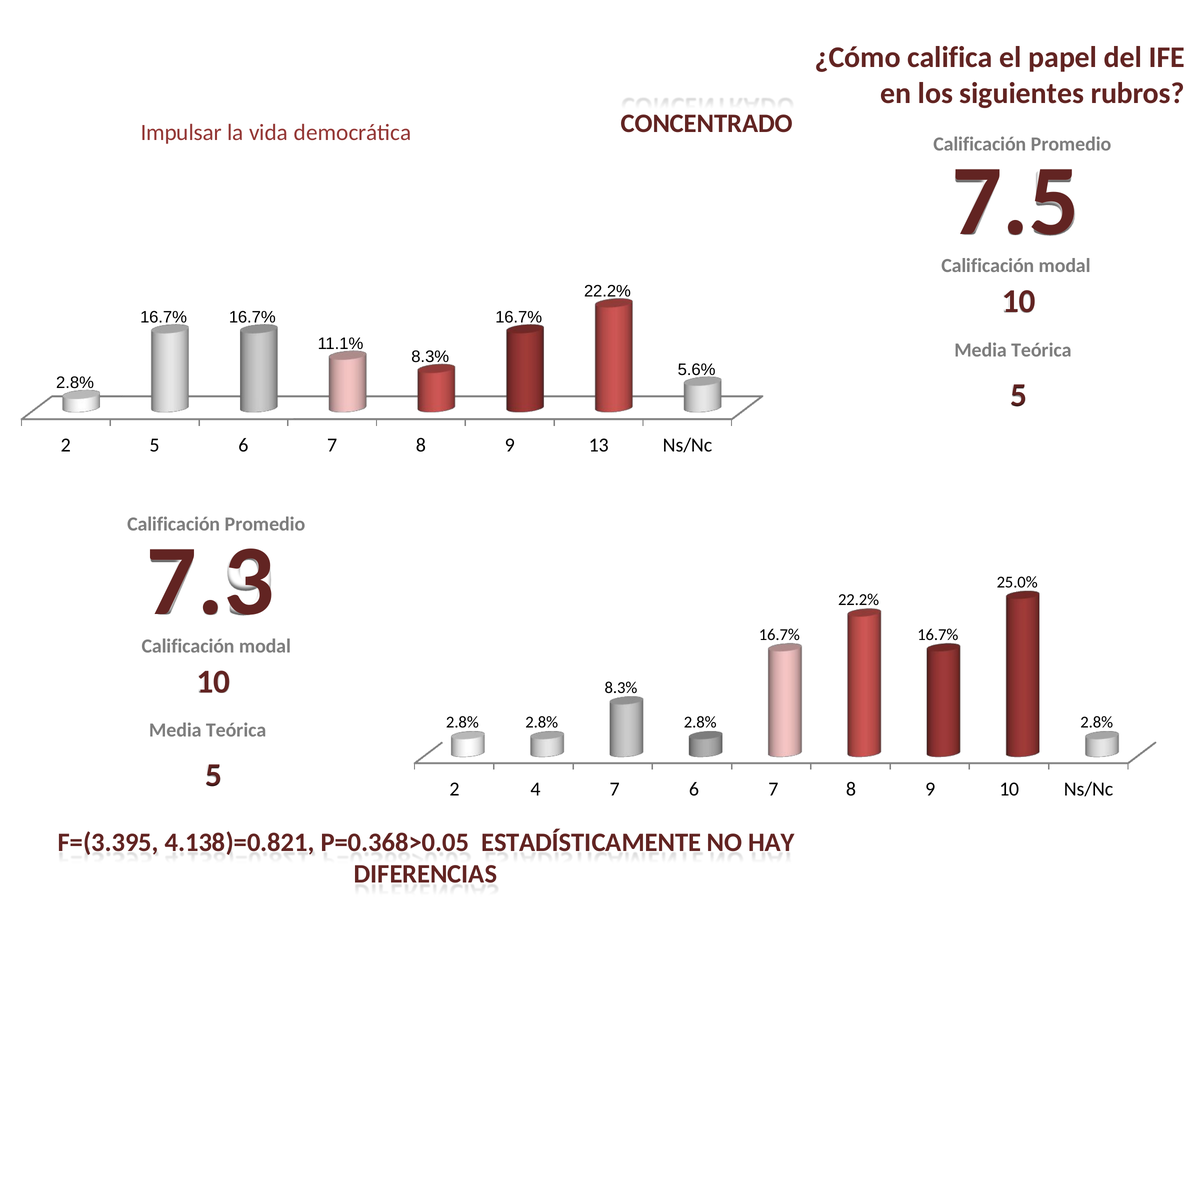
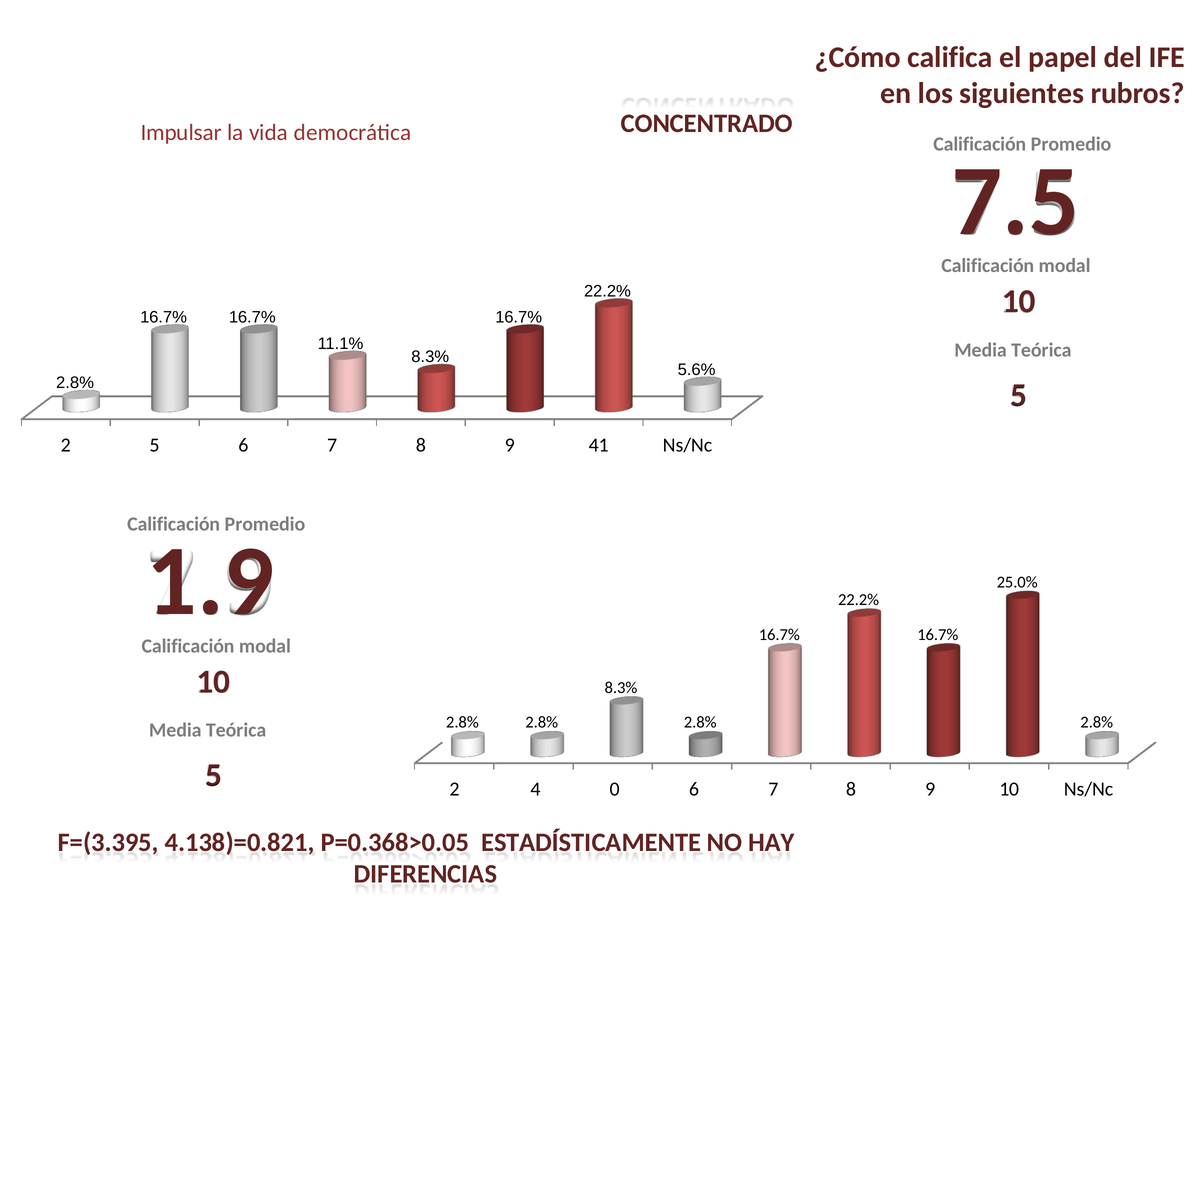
13: 13 -> 41
7.3: 7.3 -> 1.9
4 7: 7 -> 0
